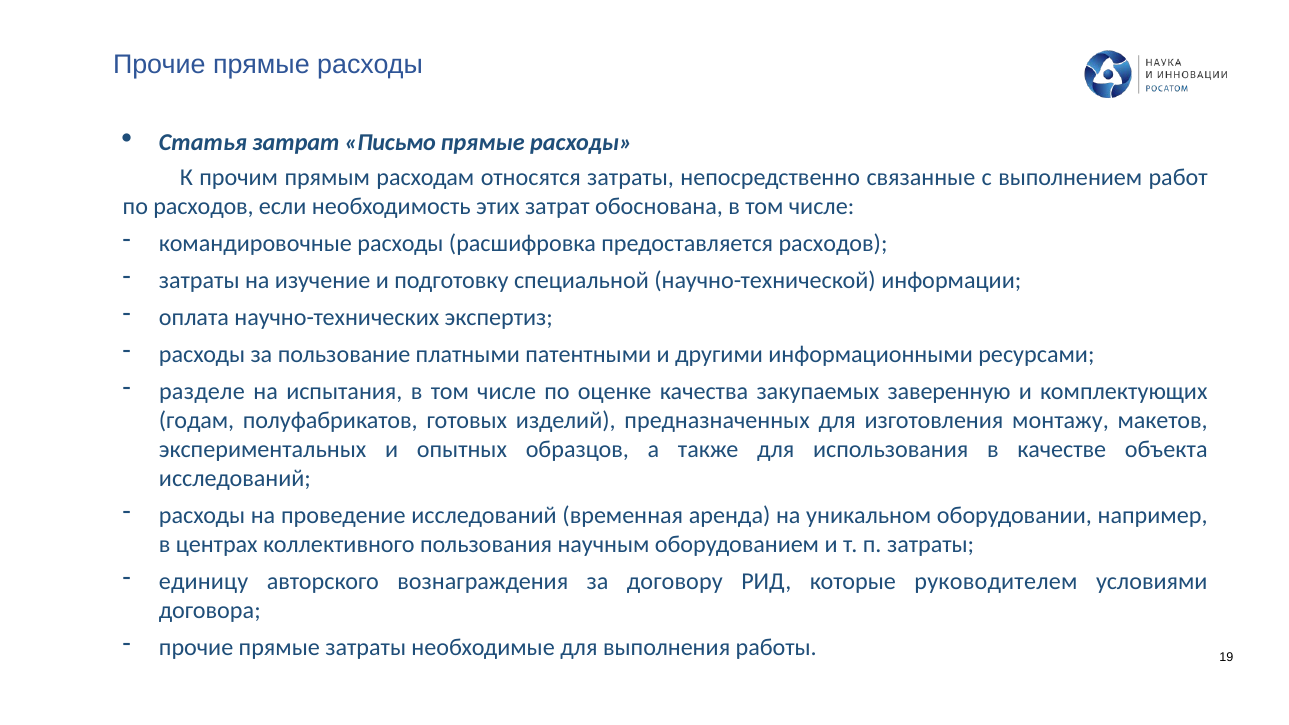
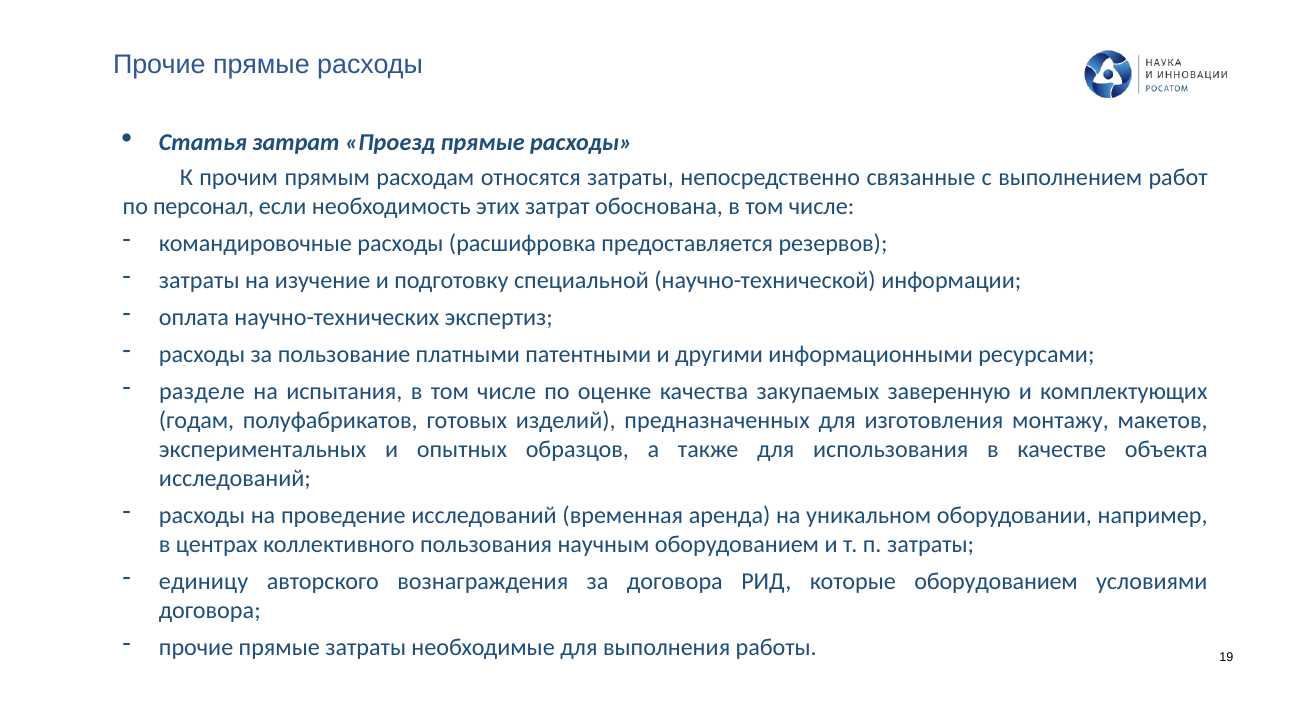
Письмо: Письмо -> Проезд
по расходов: расходов -> персонал
предоставляется расходов: расходов -> резервов
за договору: договору -> договора
которые руководителем: руководителем -> оборудованием
